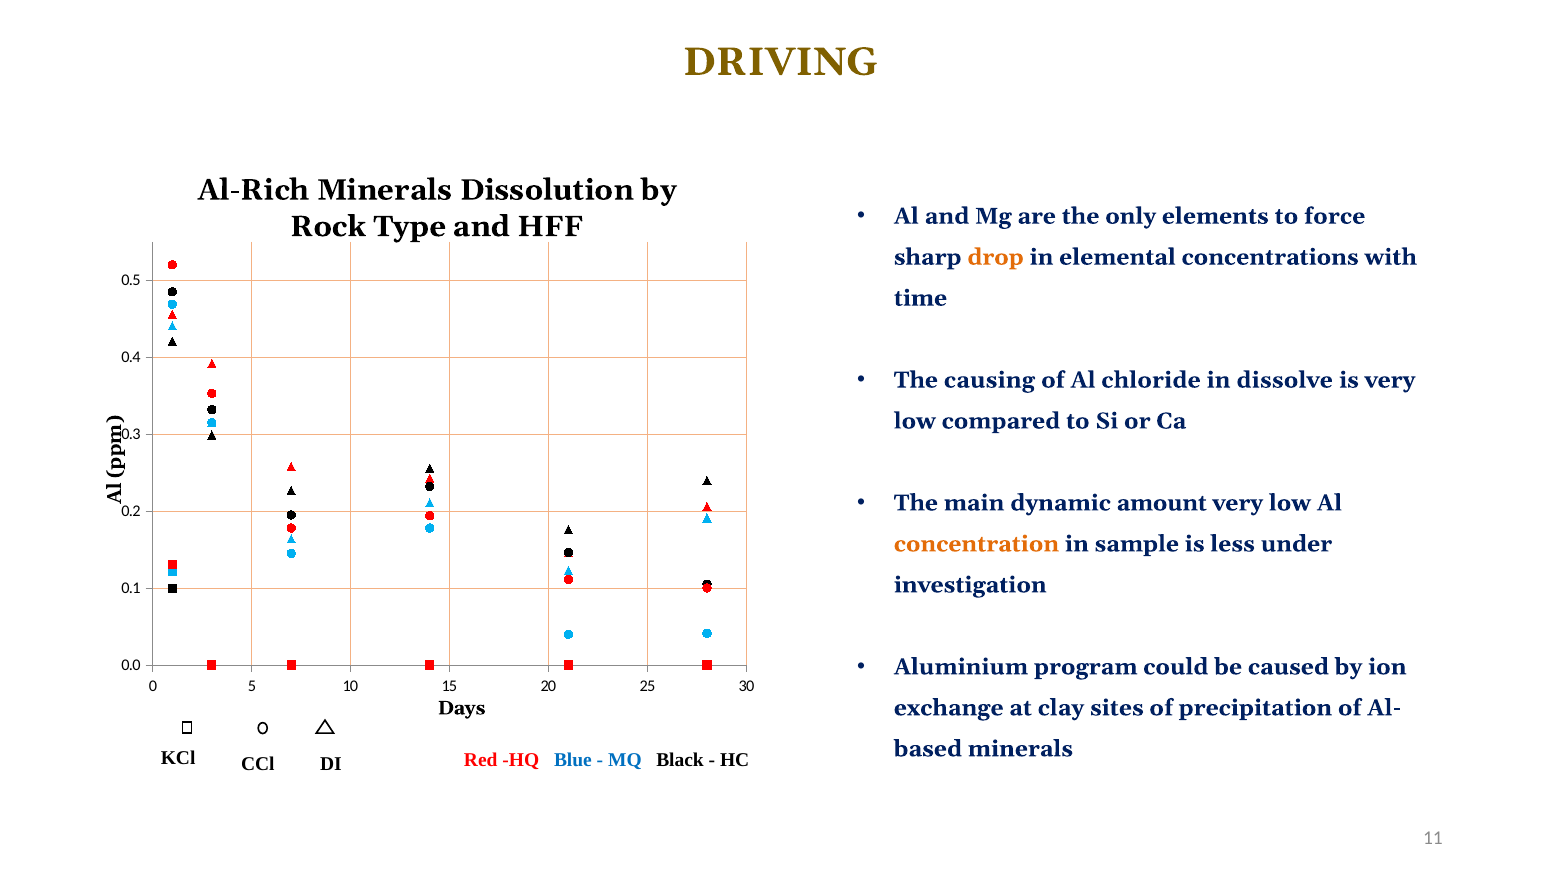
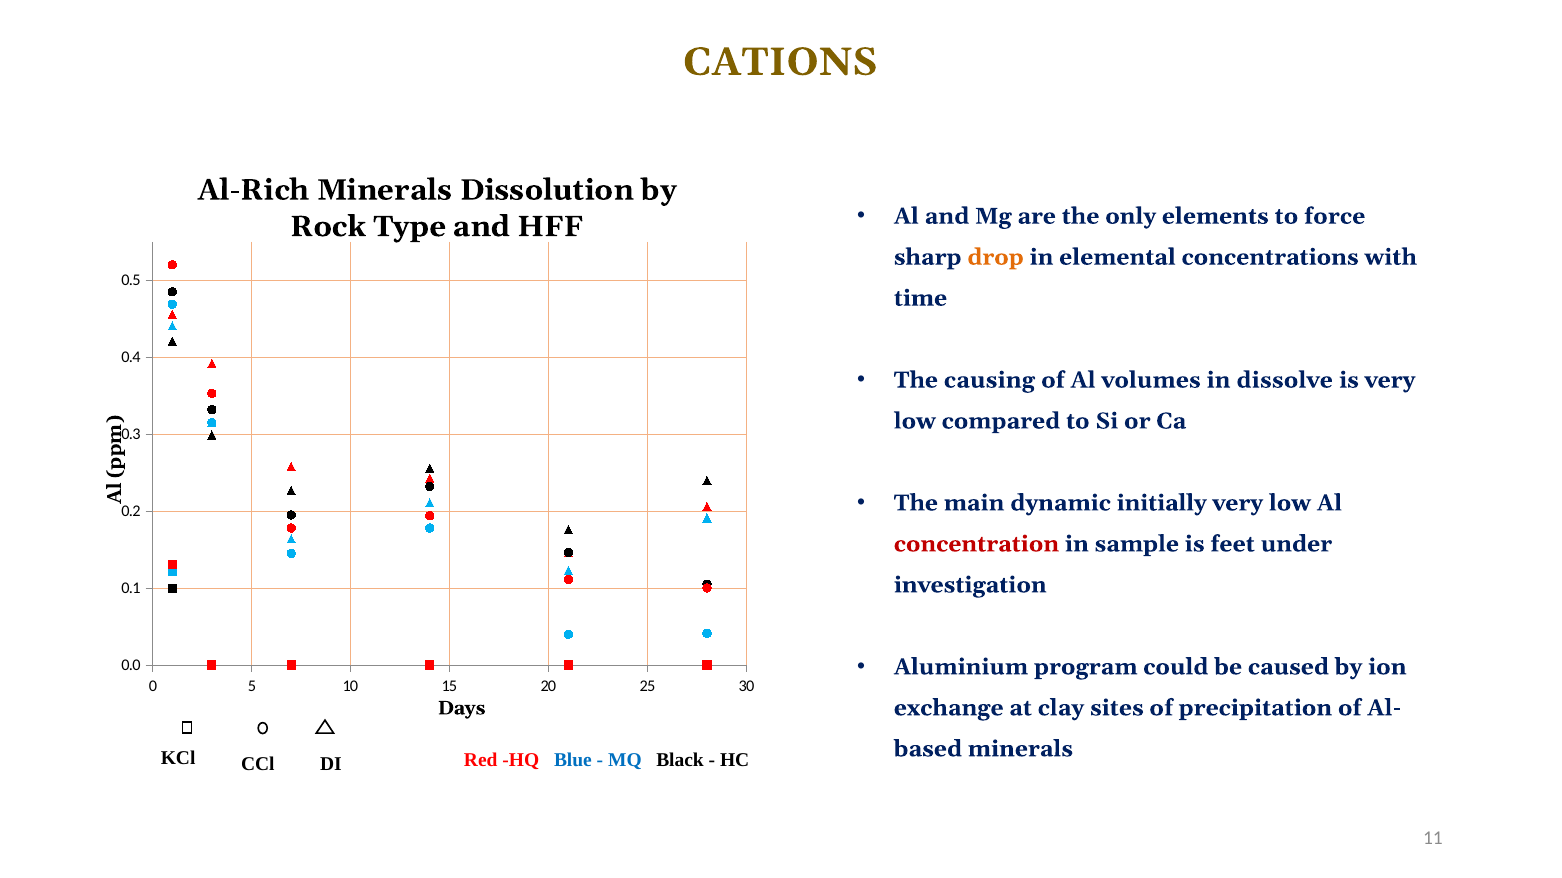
DRIVING: DRIVING -> CATIONS
chloride: chloride -> volumes
amount: amount -> initially
concentration colour: orange -> red
less: less -> feet
